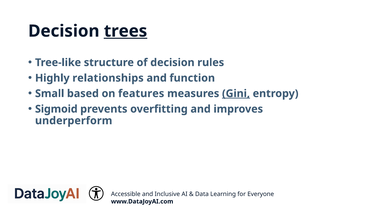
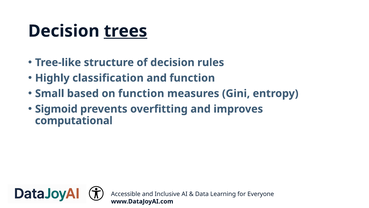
relationships: relationships -> classification
on features: features -> function
Gini underline: present -> none
underperform: underperform -> computational
